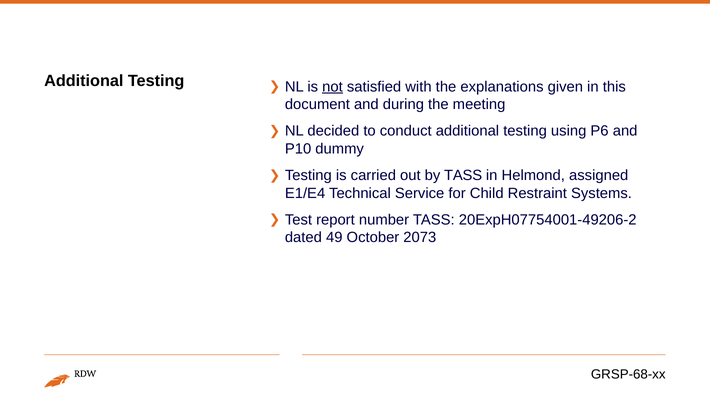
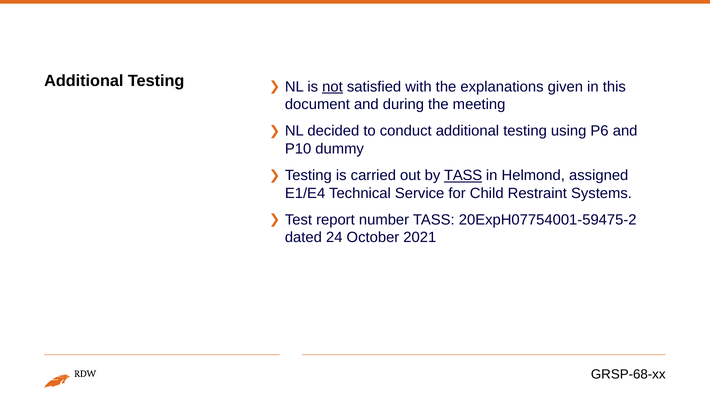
TASS at (463, 176) underline: none -> present
20ExpH07754001-49206-2: 20ExpH07754001-49206-2 -> 20ExpH07754001-59475-2
49: 49 -> 24
2073: 2073 -> 2021
